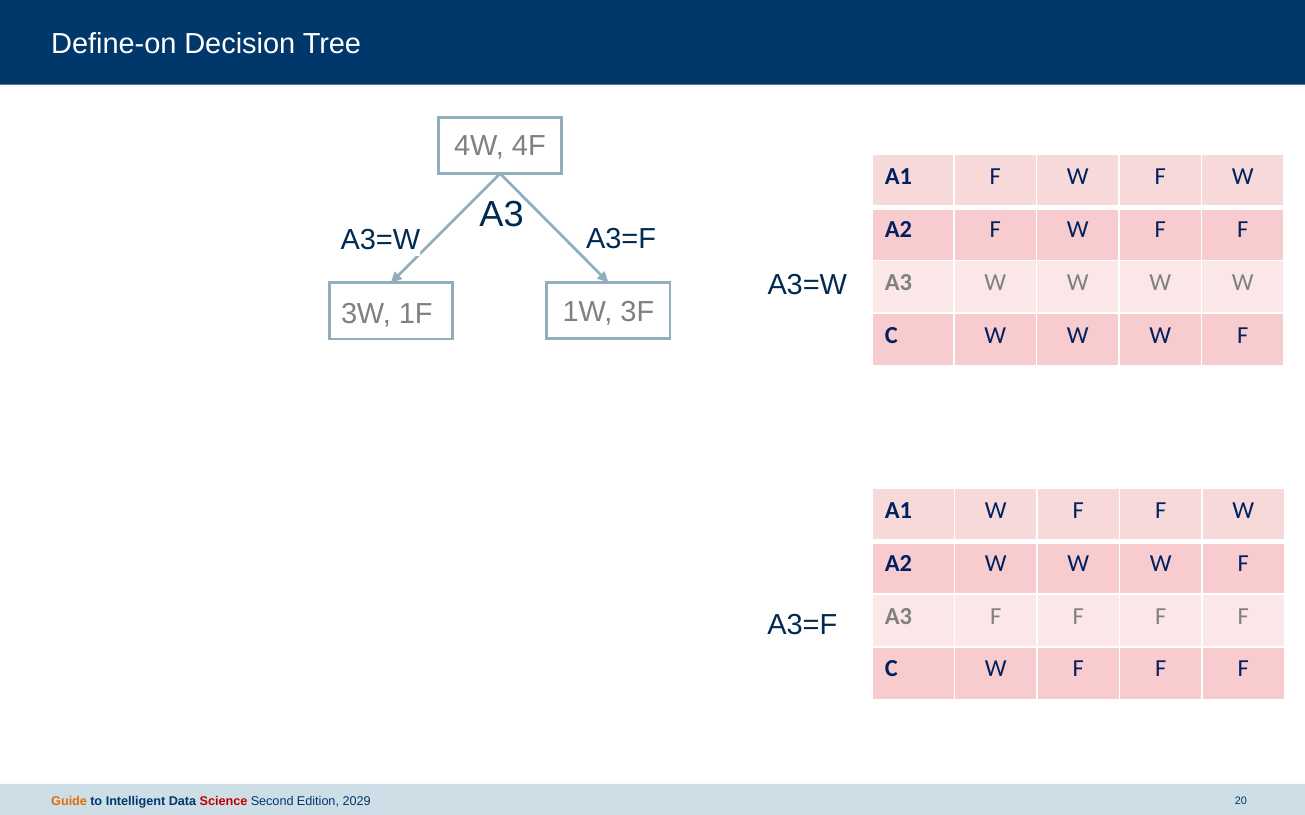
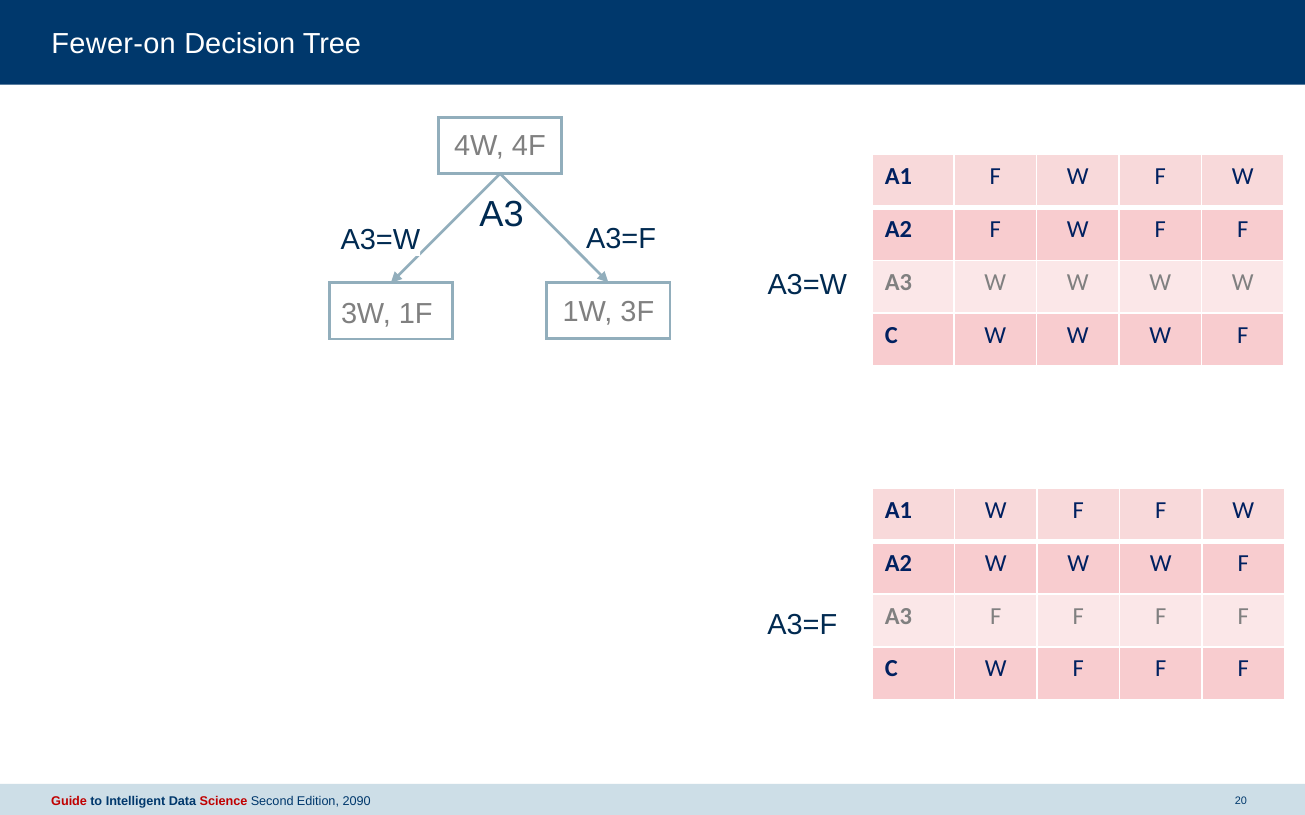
Define-on: Define-on -> Fewer-on
Guide colour: orange -> red
2029: 2029 -> 2090
